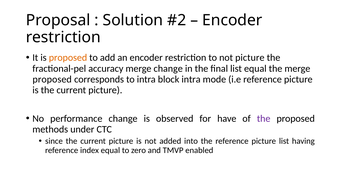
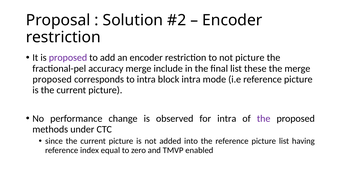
proposed at (68, 58) colour: orange -> purple
merge change: change -> include
list equal: equal -> these
for have: have -> intra
